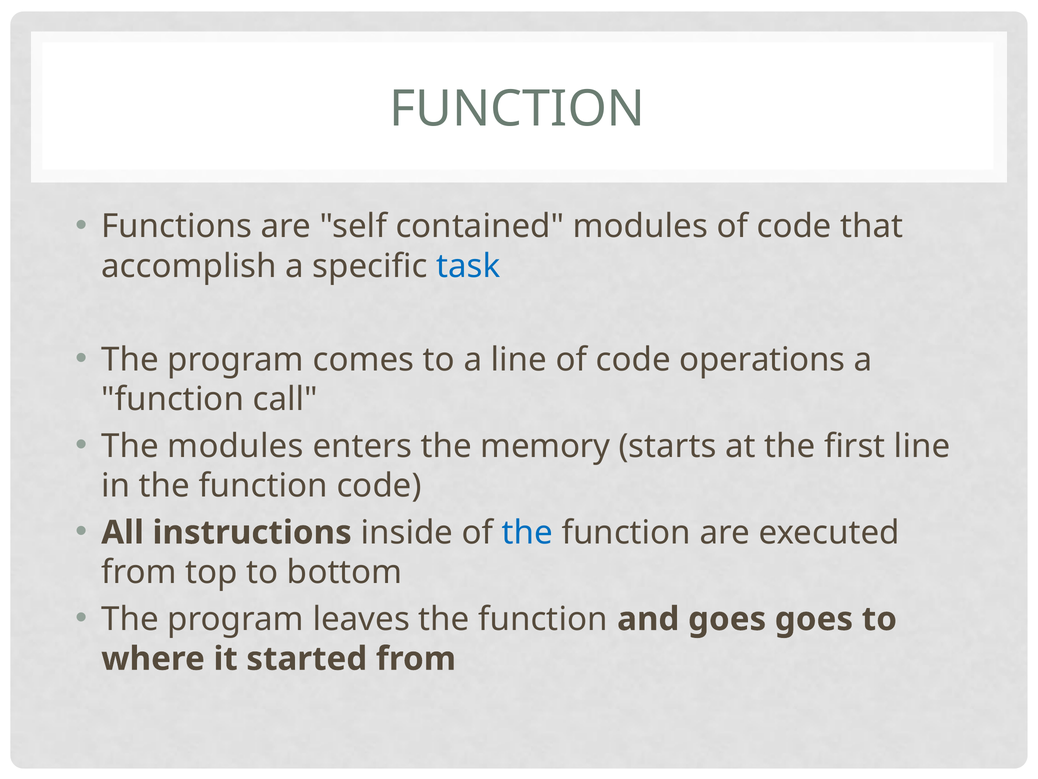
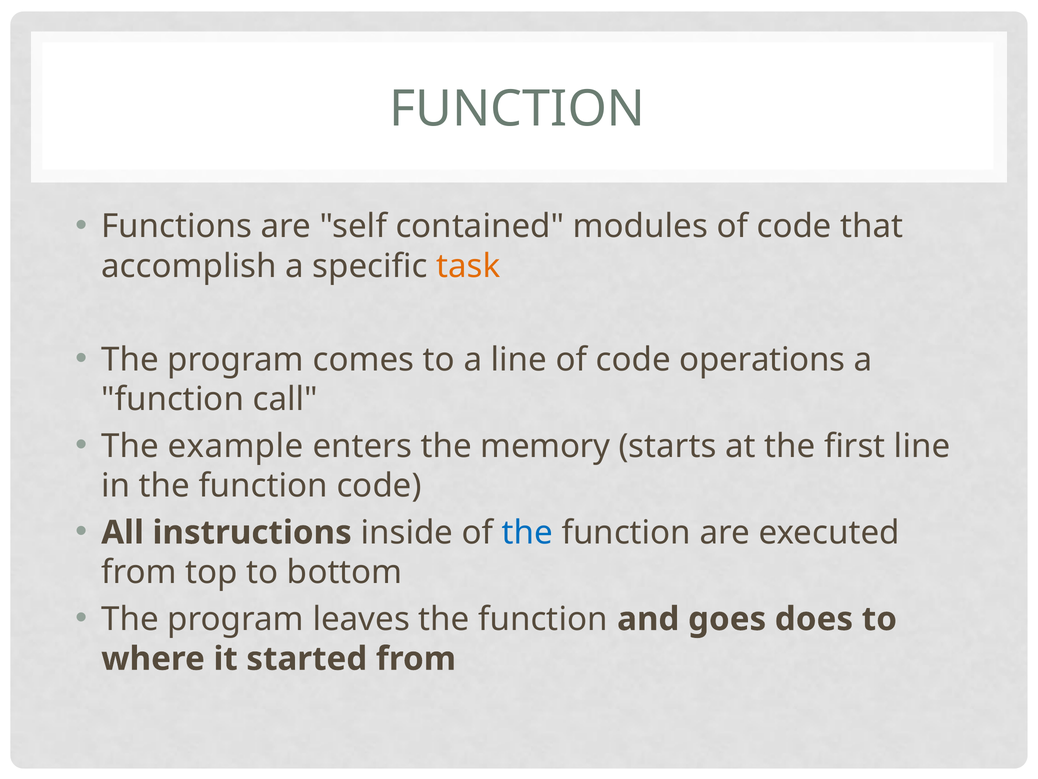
task colour: blue -> orange
The modules: modules -> example
goes goes: goes -> does
